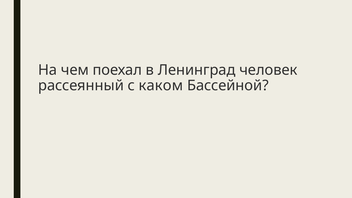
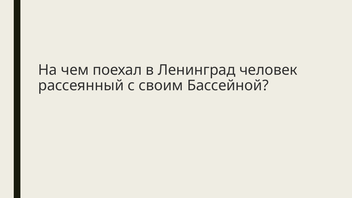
каком: каком -> своим
